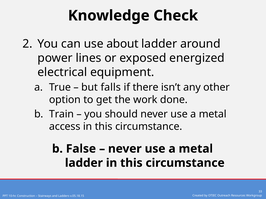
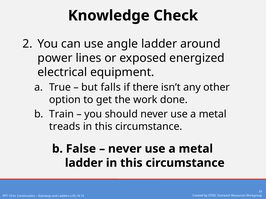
about: about -> angle
access: access -> treads
